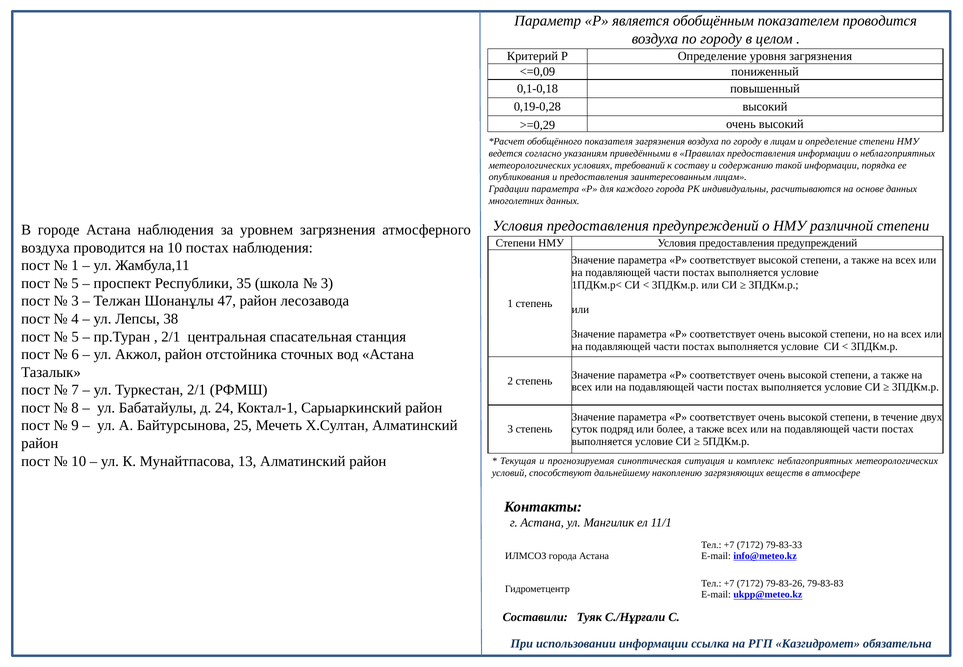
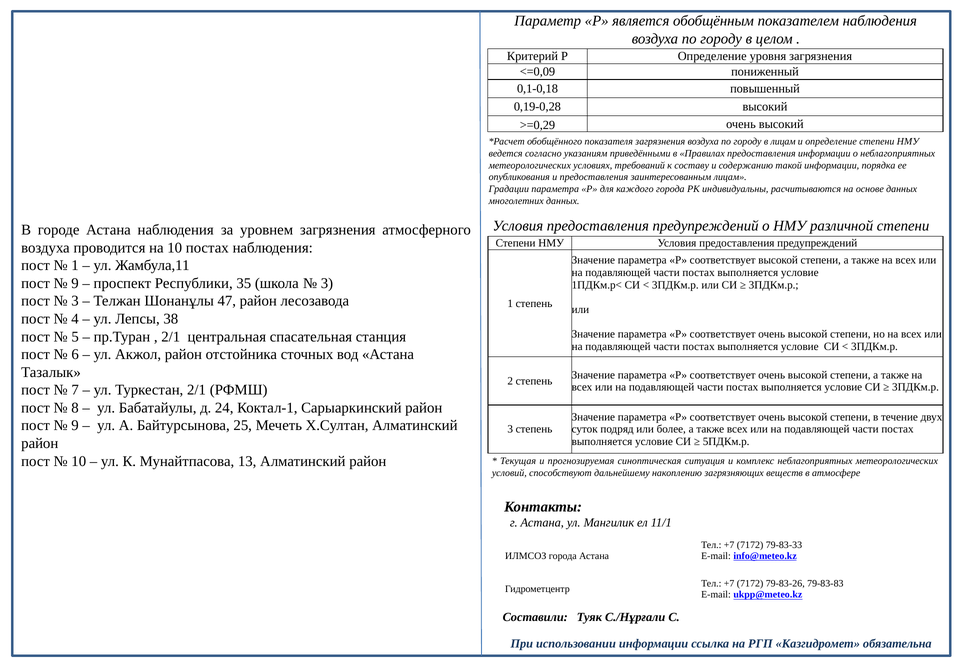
показателем проводится: проводится -> наблюдения
5 at (75, 283): 5 -> 9
